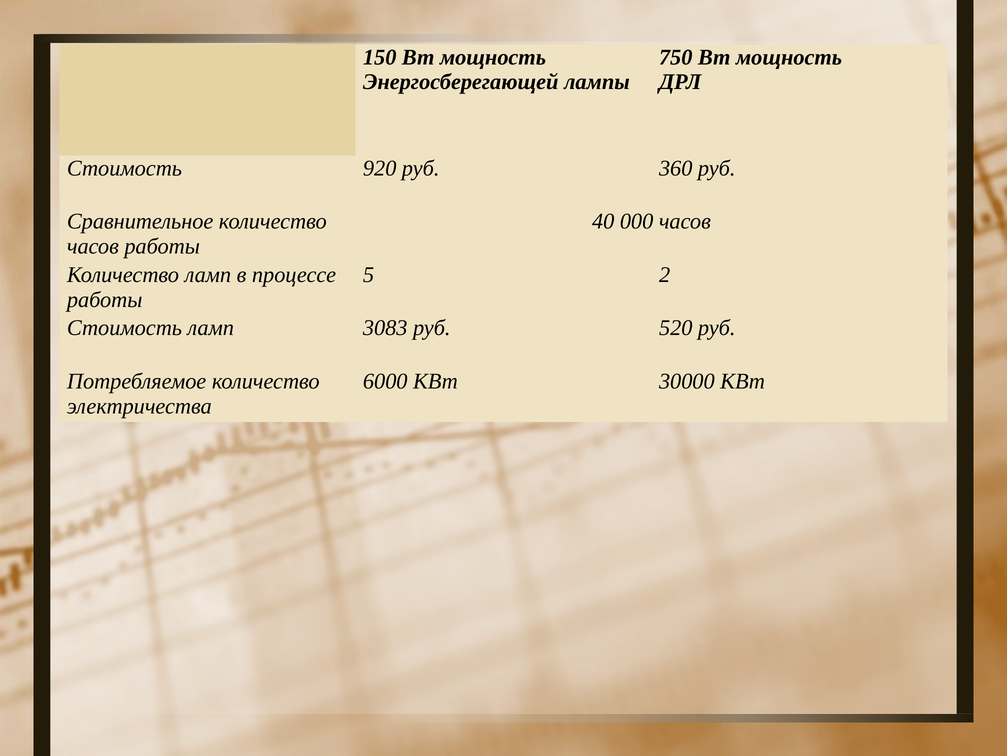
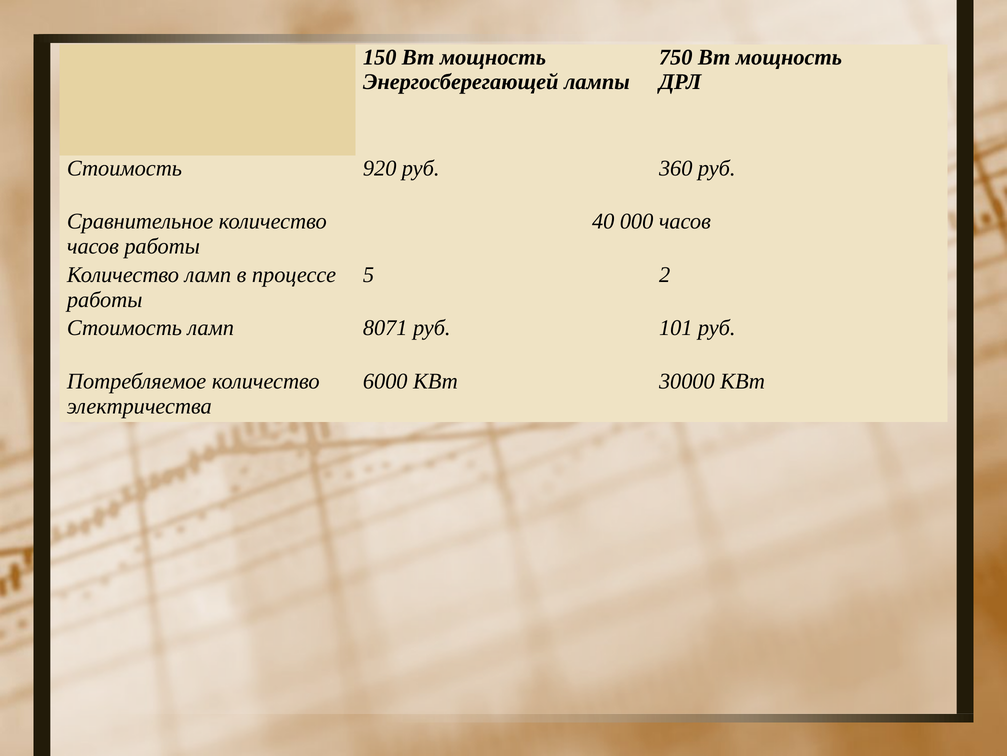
3083: 3083 -> 8071
520: 520 -> 101
